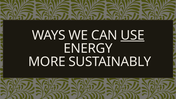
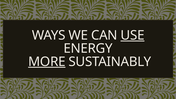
MORE underline: none -> present
